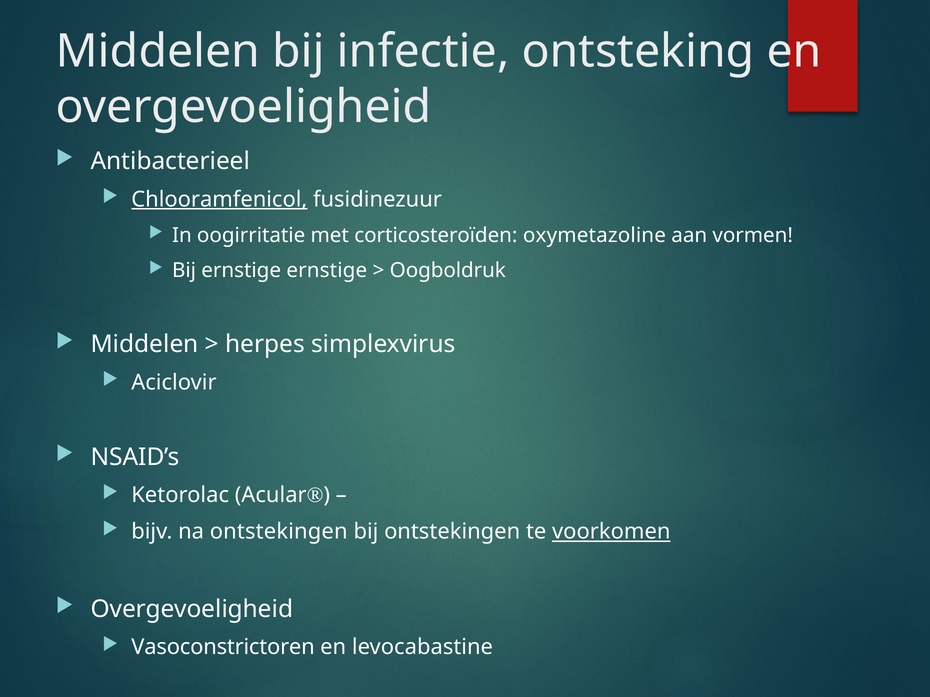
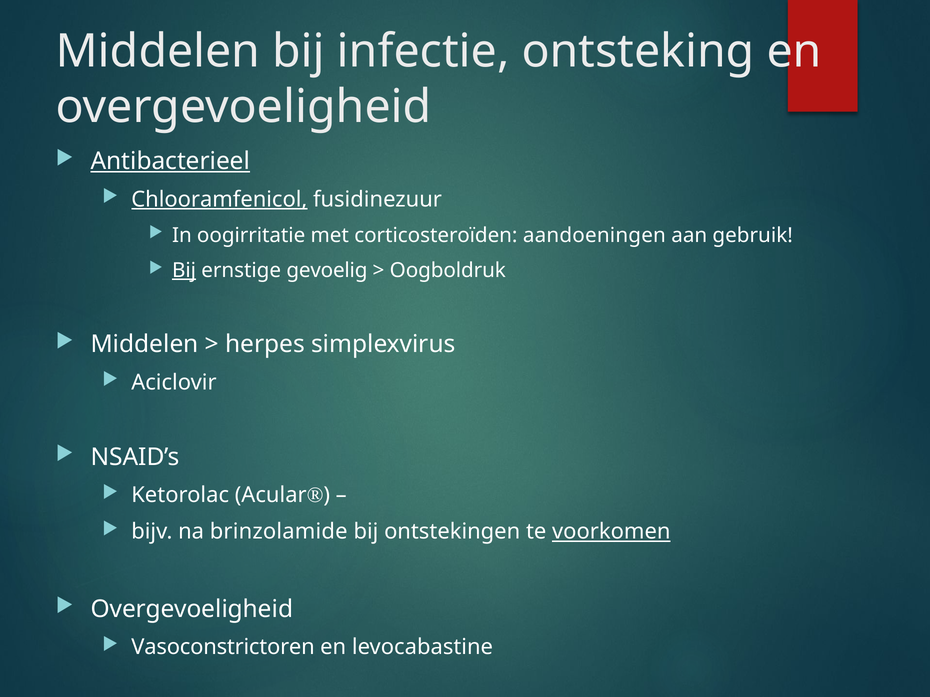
Antibacterieel underline: none -> present
oxymetazoline: oxymetazoline -> aandoeningen
vormen: vormen -> gebruik
Bij at (184, 271) underline: none -> present
ernstige ernstige: ernstige -> gevoelig
na ontstekingen: ontstekingen -> brinzolamide
